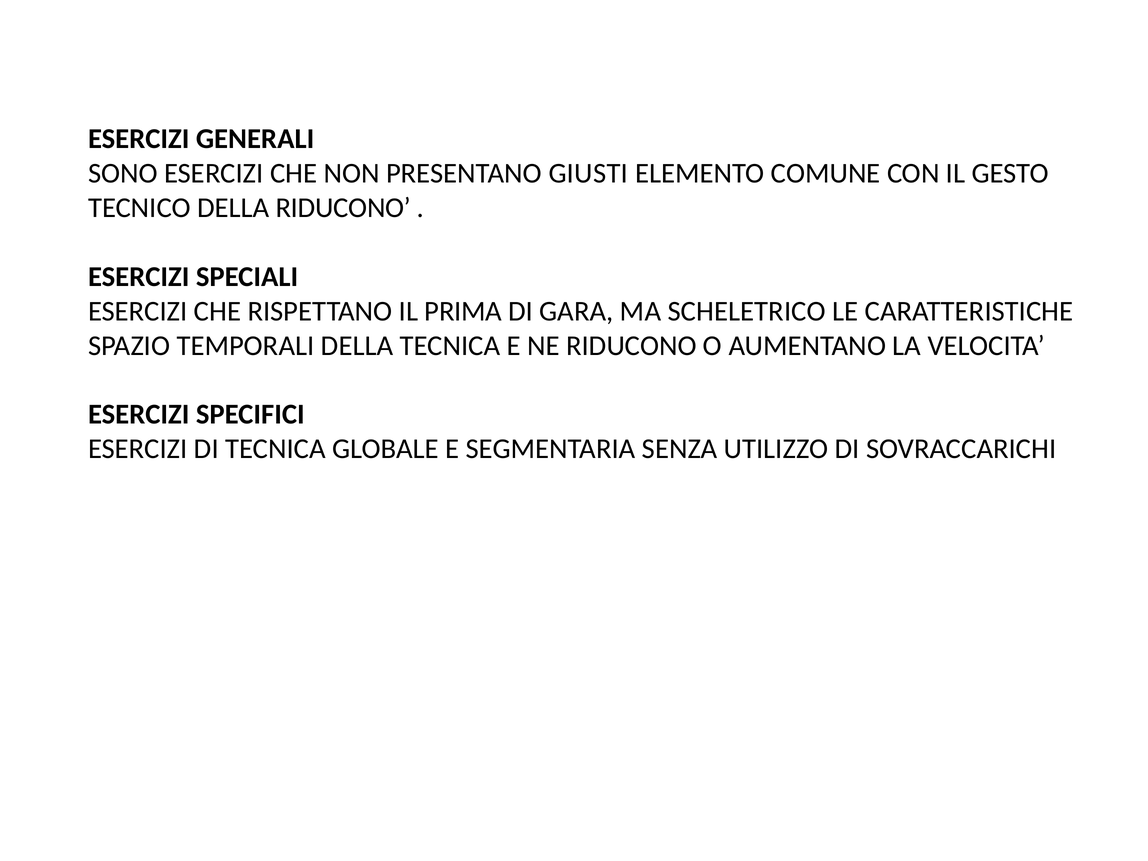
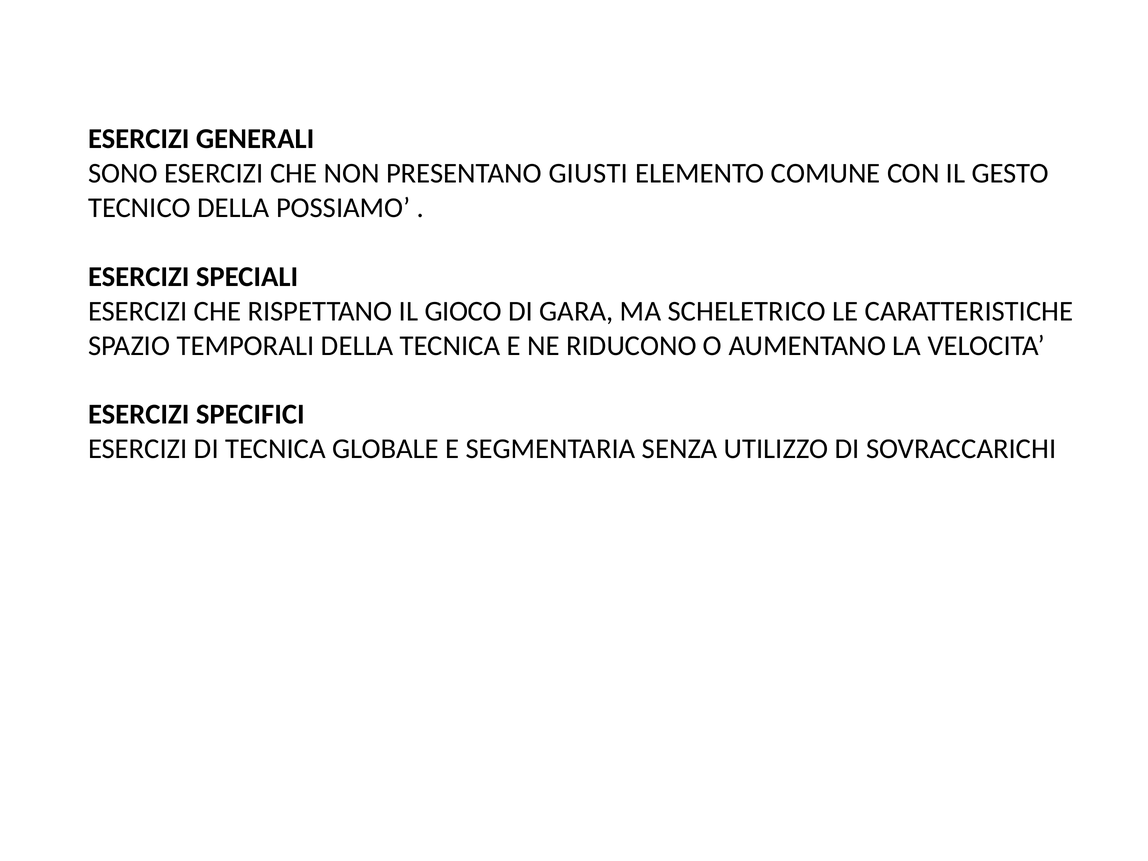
DELLA RIDUCONO: RIDUCONO -> POSSIAMO
PRIMA: PRIMA -> GIOCO
